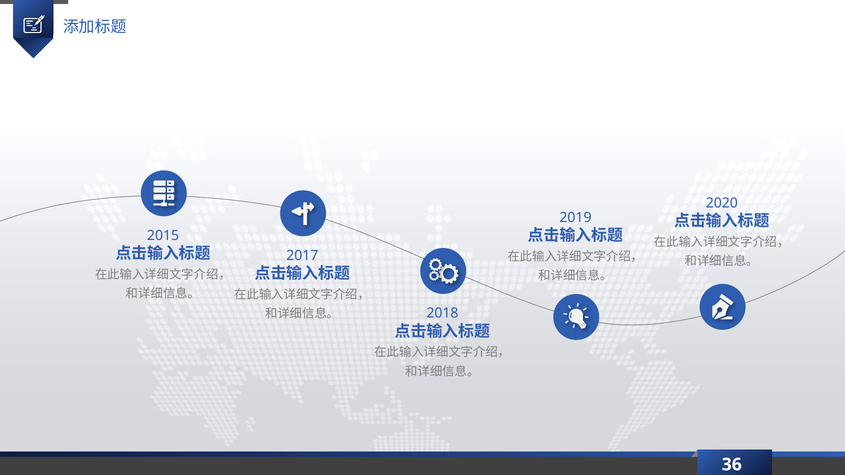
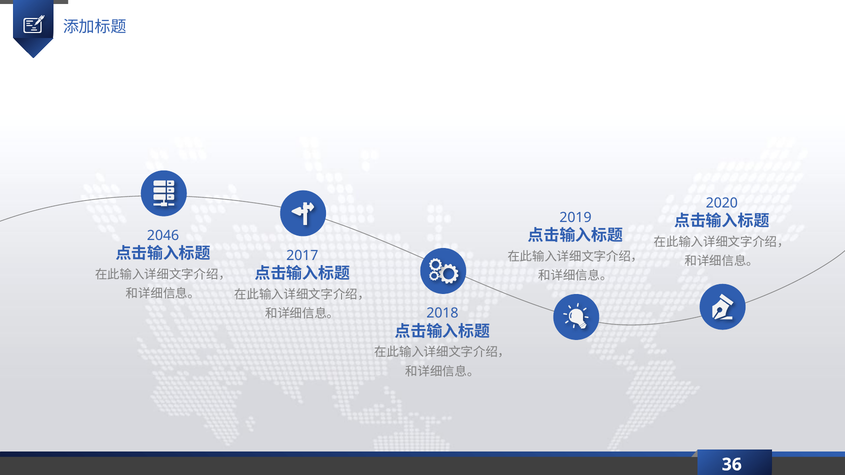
2015: 2015 -> 2046
